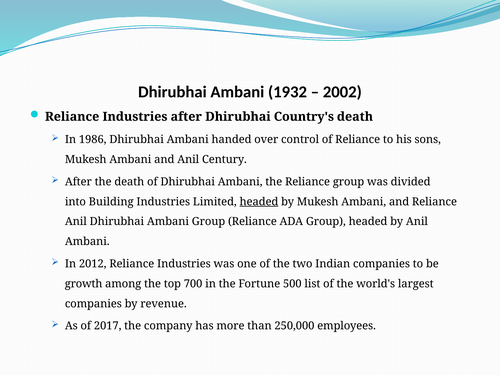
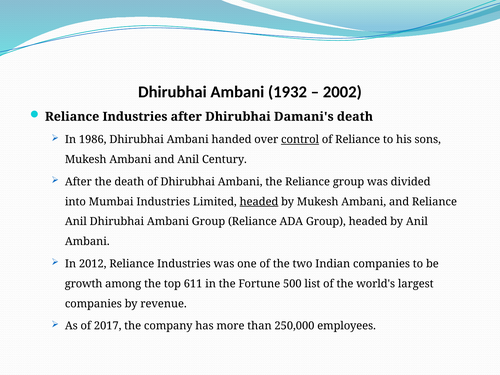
Country's: Country's -> Damani's
control underline: none -> present
Building: Building -> Mumbai
700: 700 -> 611
